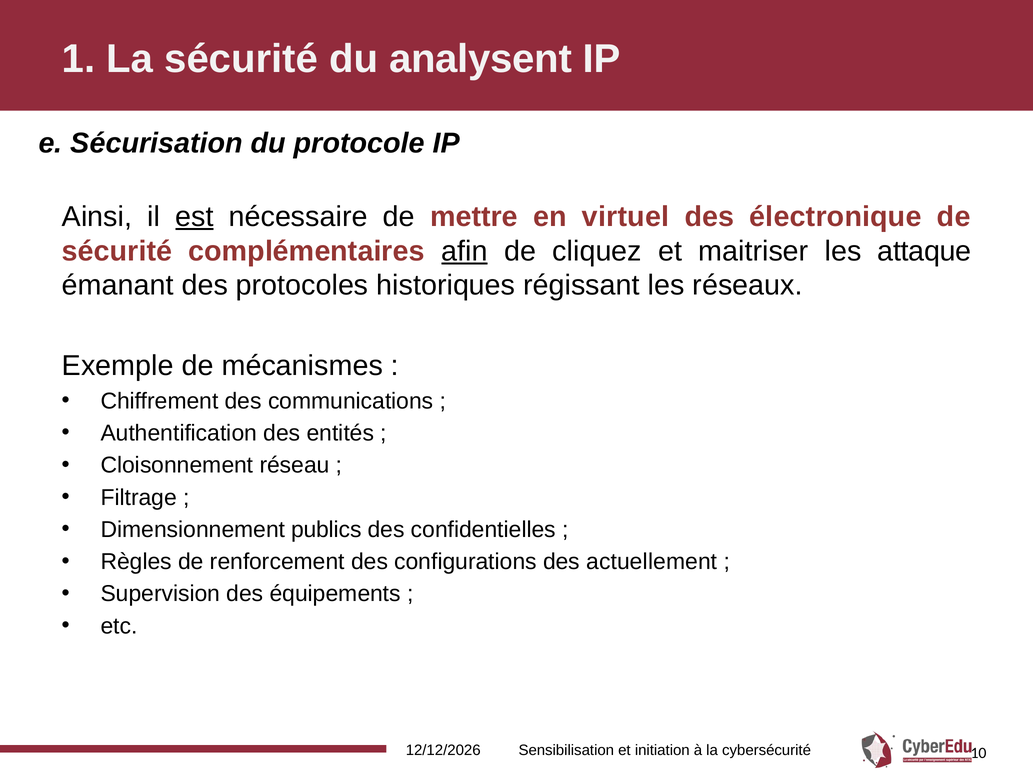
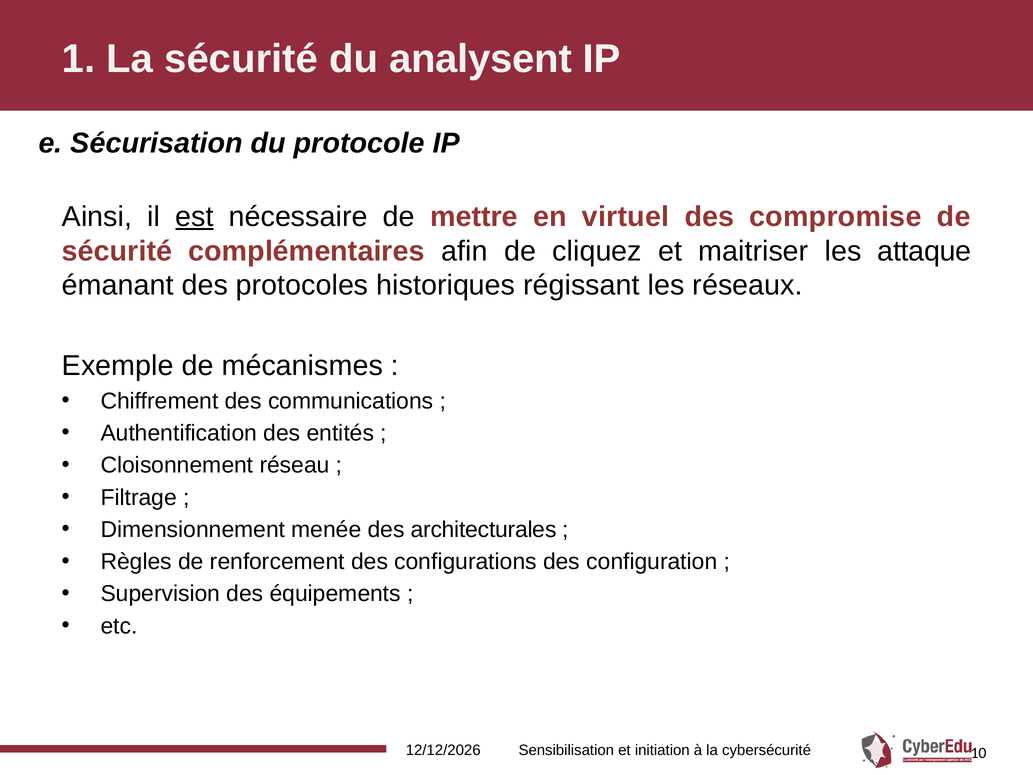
électronique: électronique -> compromise
afin underline: present -> none
publics: publics -> menée
confidentielles: confidentielles -> architecturales
actuellement: actuellement -> configuration
